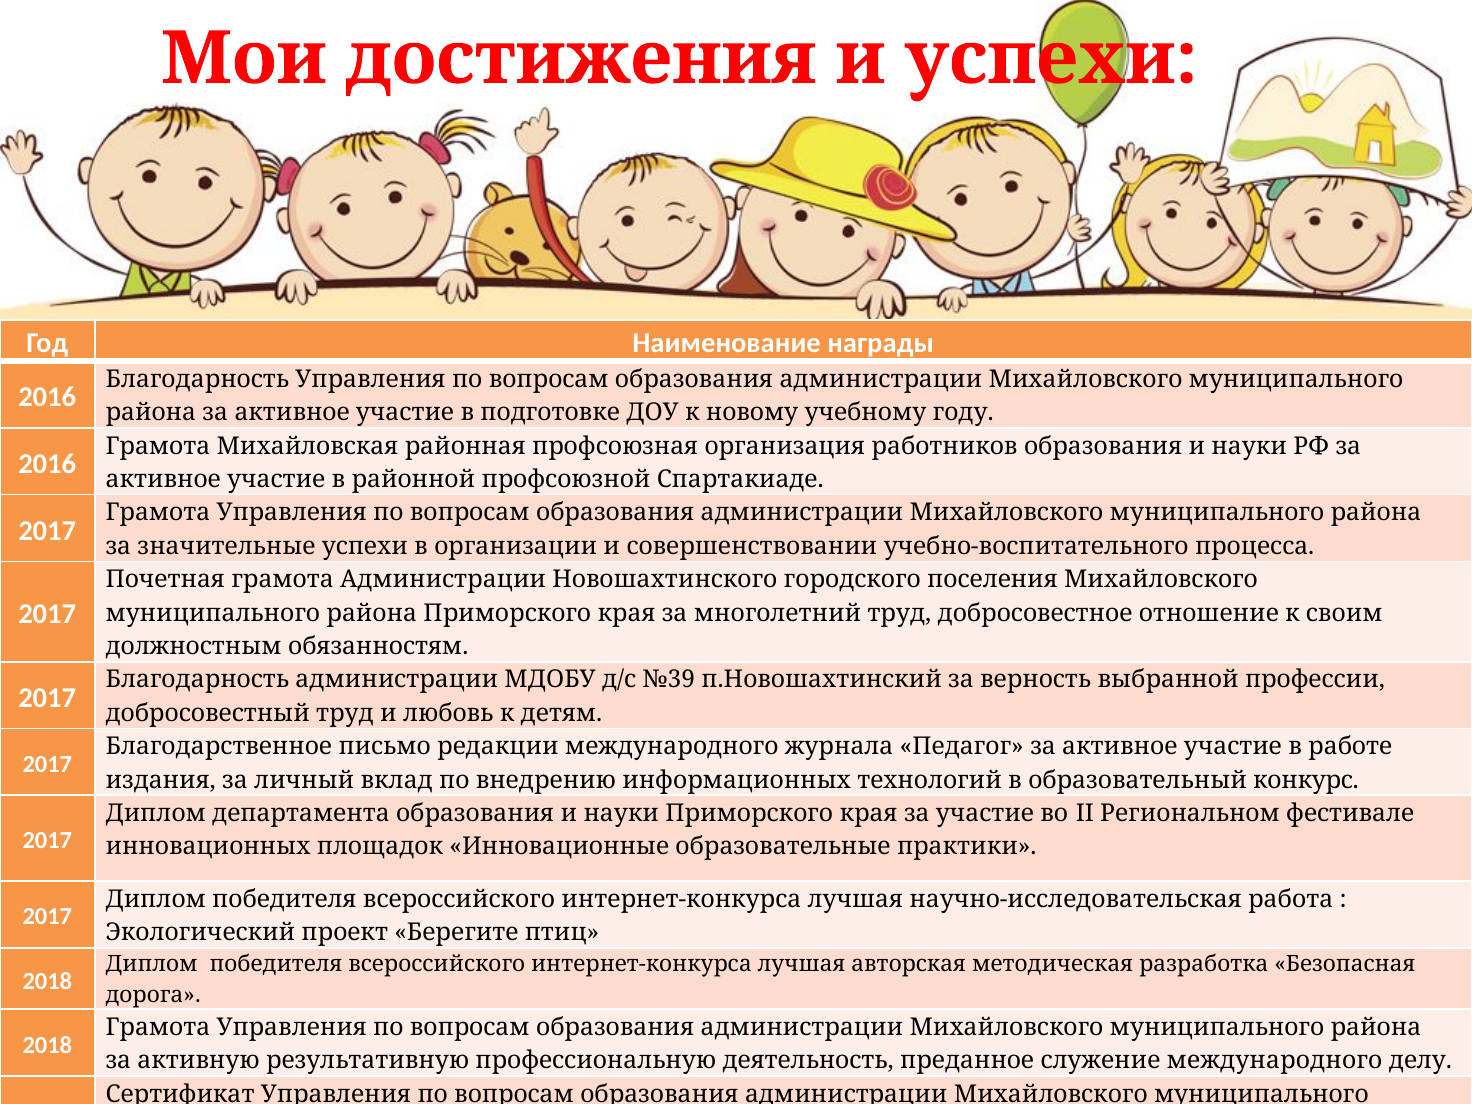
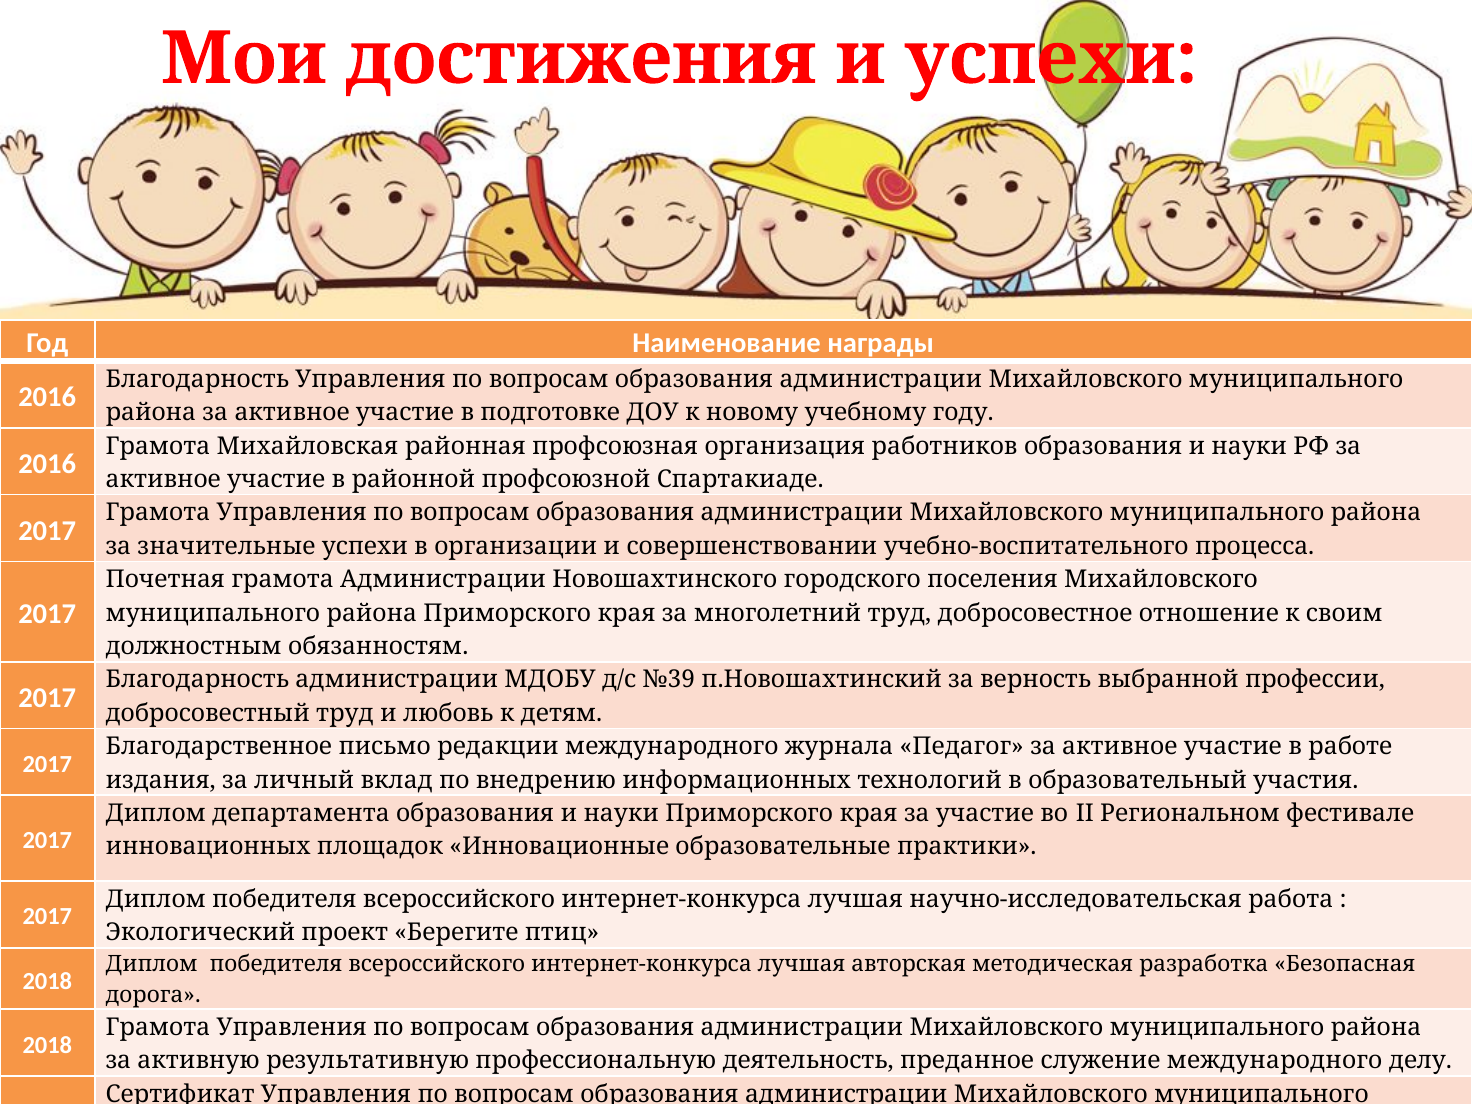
образовательный конкурс: конкурс -> участия
